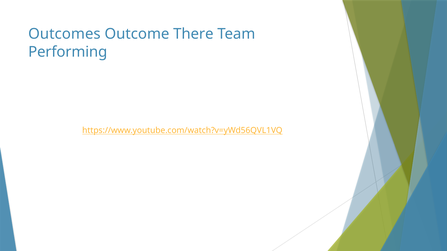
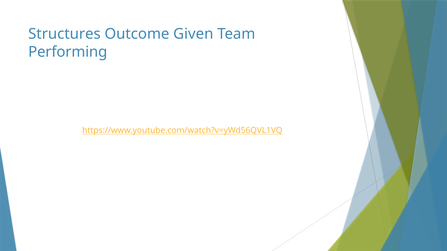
Outcomes: Outcomes -> Structures
There: There -> Given
